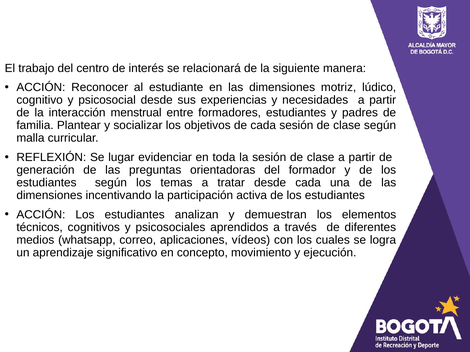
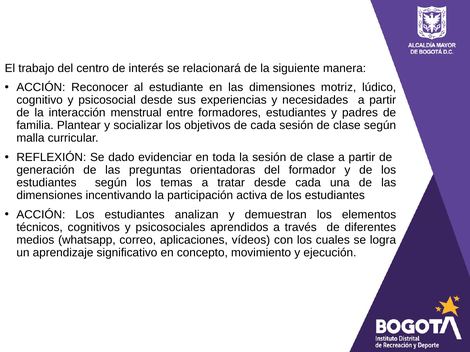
lugar: lugar -> dado
